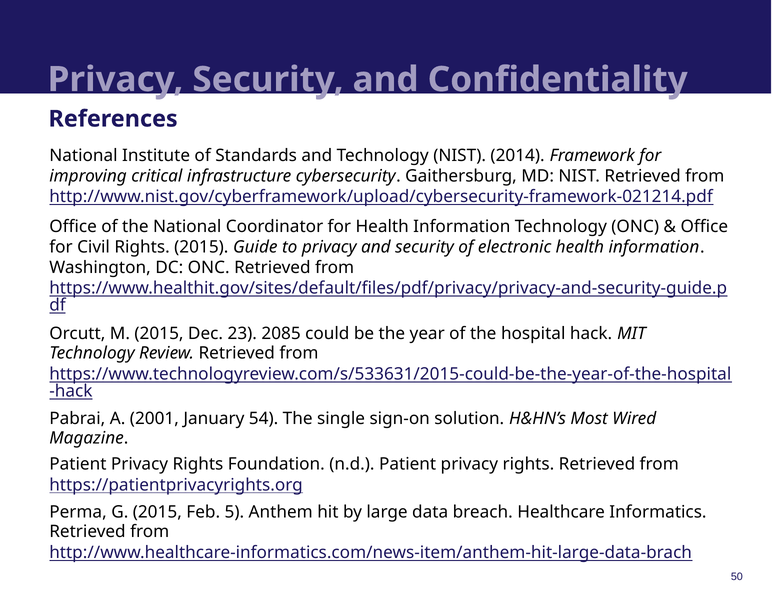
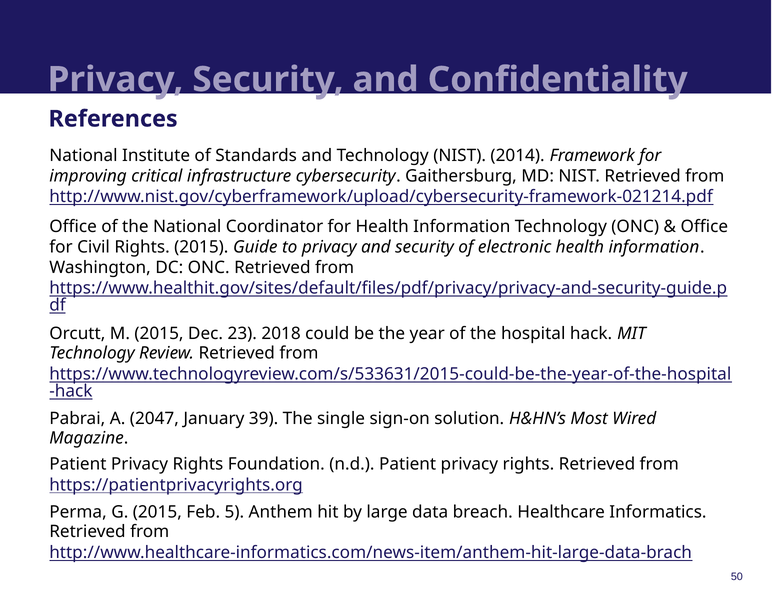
2085: 2085 -> 2018
2001: 2001 -> 2047
54: 54 -> 39
